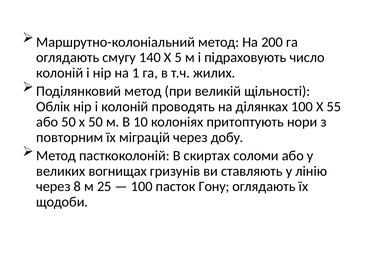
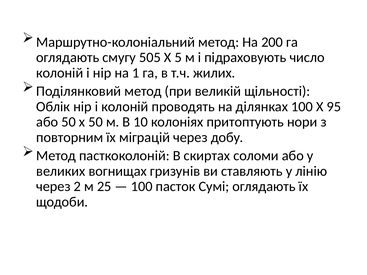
140: 140 -> 505
55: 55 -> 95
8: 8 -> 2
Гону: Гону -> Сумі
